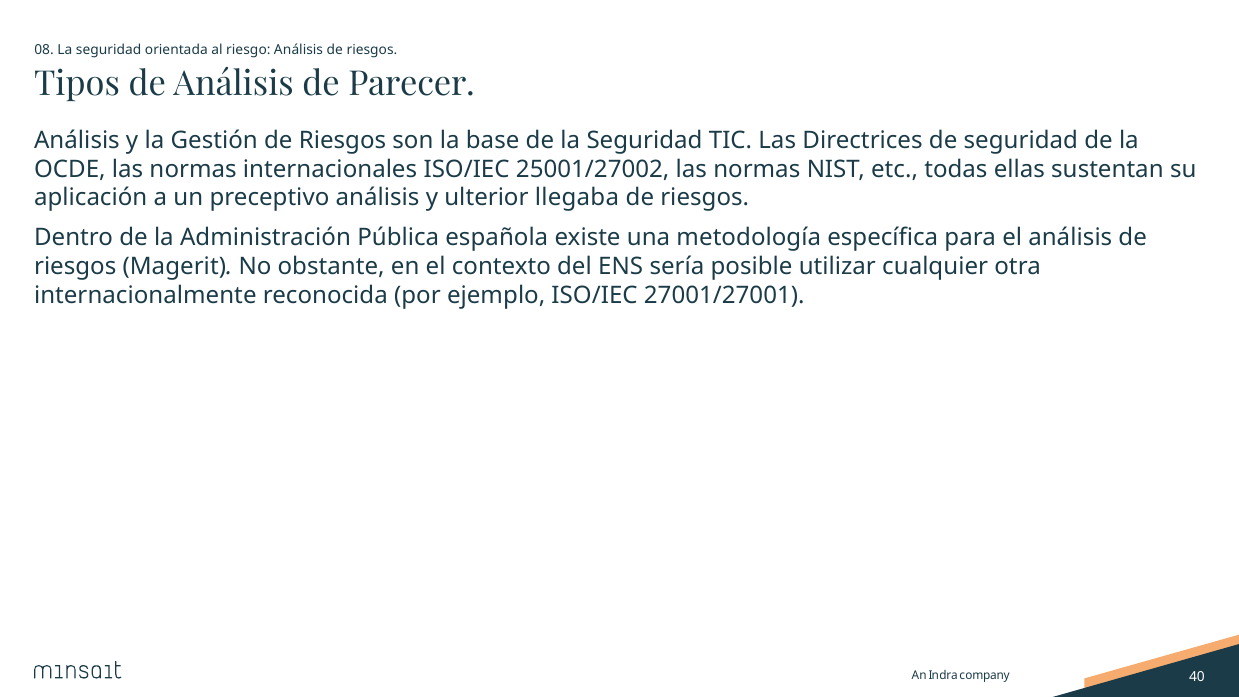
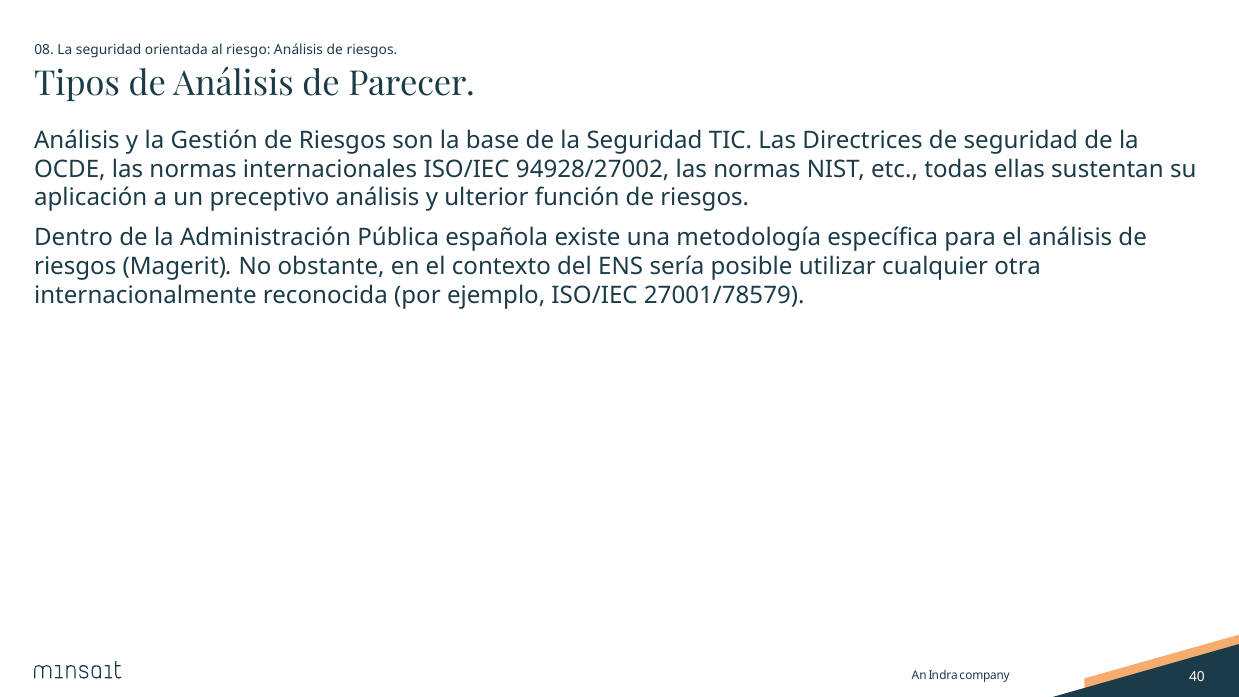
25001/27002: 25001/27002 -> 94928/27002
llegaba: llegaba -> función
27001/27001: 27001/27001 -> 27001/78579
